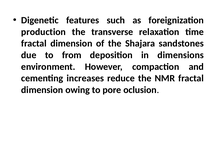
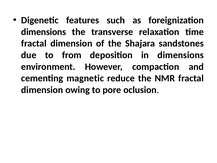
production at (43, 32): production -> dimensions
increases: increases -> magnetic
